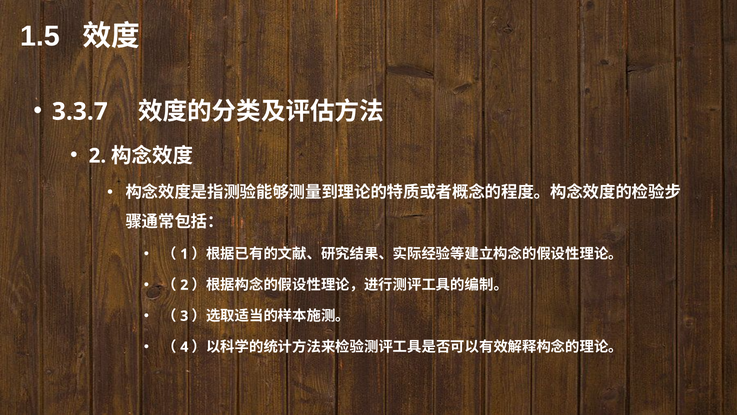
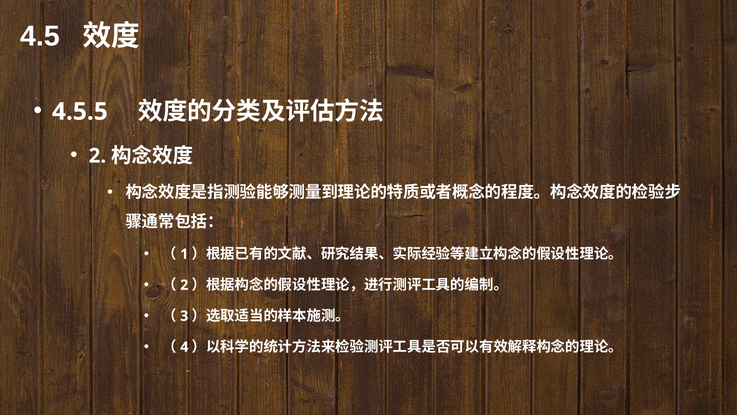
1.5: 1.5 -> 4.5
3.3.7: 3.3.7 -> 4.5.5
